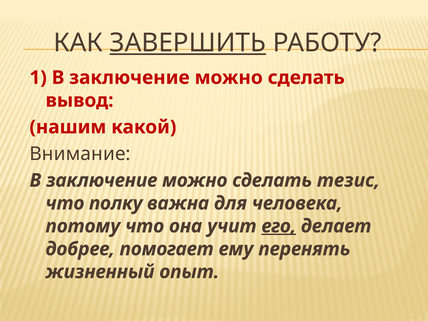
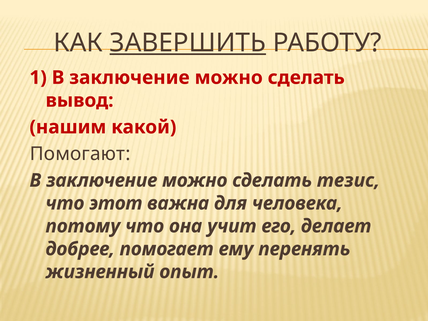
Внимание: Внимание -> Помогают
полку: полку -> этот
его underline: present -> none
